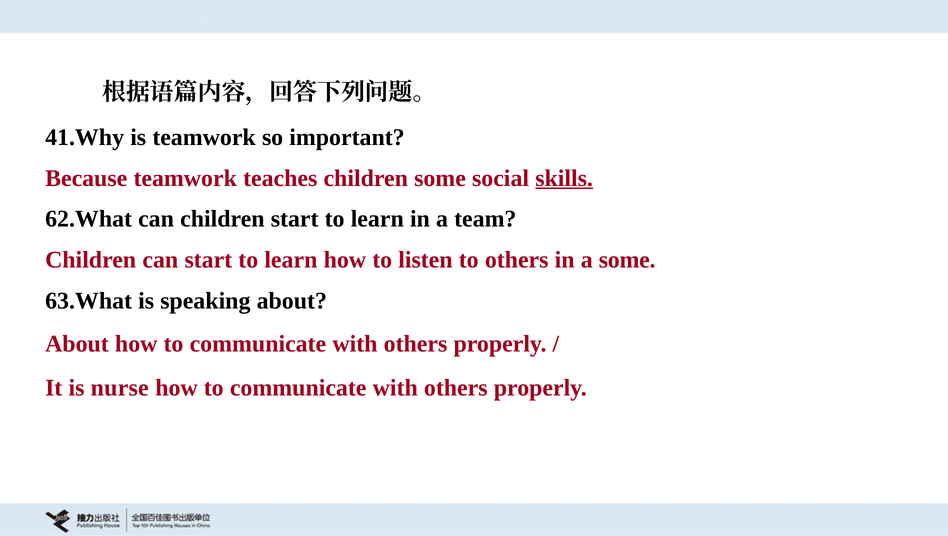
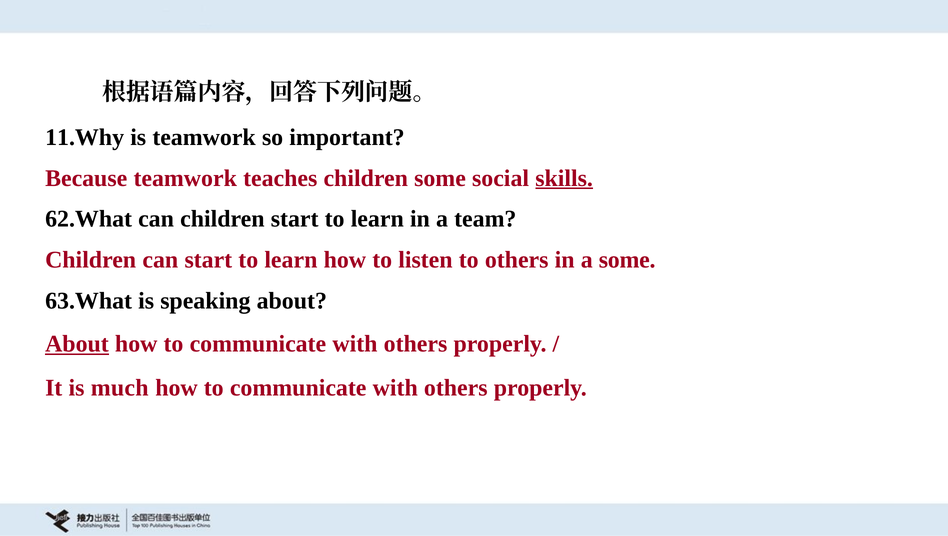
41.Why: 41.Why -> 11.Why
About at (77, 344) underline: none -> present
nurse: nurse -> much
